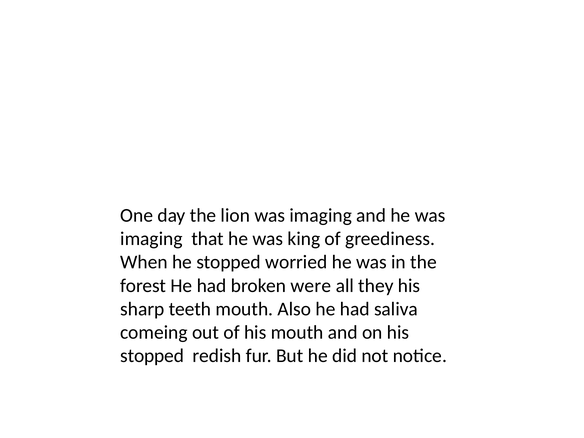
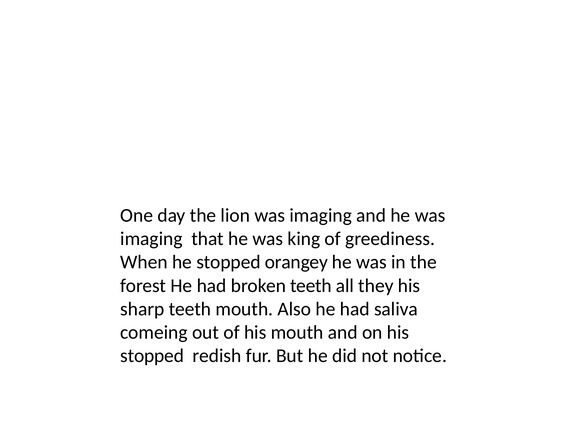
worried: worried -> orangey
broken were: were -> teeth
